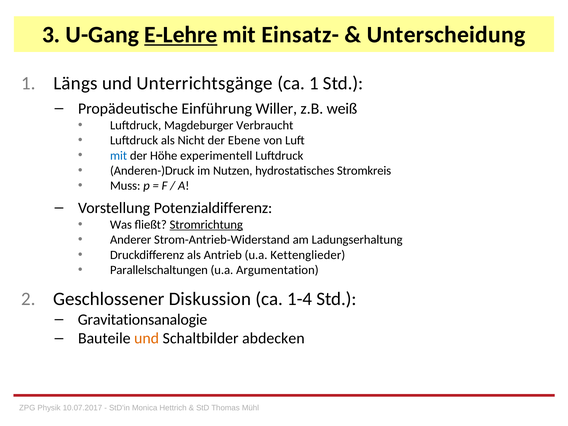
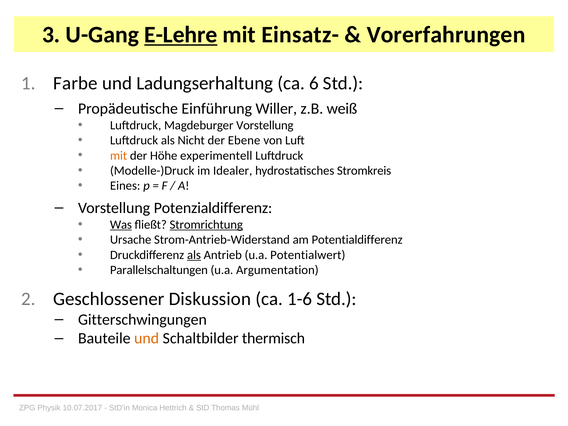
Unterscheidung: Unterscheidung -> Vorerfahrungen
Längs: Längs -> Farbe
Unterrichtsgänge: Unterrichtsgänge -> Ladungserhaltung
ca 1: 1 -> 6
Magdeburger Verbraucht: Verbraucht -> Vorstellung
mit at (119, 156) colour: blue -> orange
Anderen-)Druck: Anderen-)Druck -> Modelle-)Druck
Nutzen: Nutzen -> Idealer
Muss: Muss -> Eines
Was underline: none -> present
Anderer: Anderer -> Ursache
Ladungserhaltung: Ladungserhaltung -> Potentialdifferenz
als at (194, 255) underline: none -> present
Kettenglieder: Kettenglieder -> Potentialwert
1-4: 1-4 -> 1-6
Gravitationsanalogie: Gravitationsanalogie -> Gitterschwingungen
abdecken: abdecken -> thermisch
